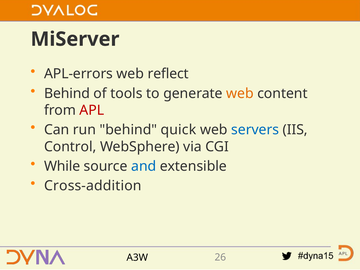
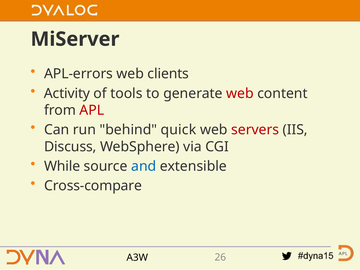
reflect: reflect -> clients
Behind at (67, 93): Behind -> Activity
web at (240, 93) colour: orange -> red
servers colour: blue -> red
Control: Control -> Discuss
Cross-addition: Cross-addition -> Cross-compare
